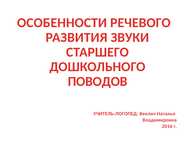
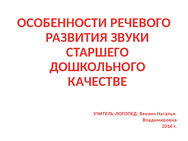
ПОВОДОВ: ПОВОДОВ -> КАЧЕСТВЕ
